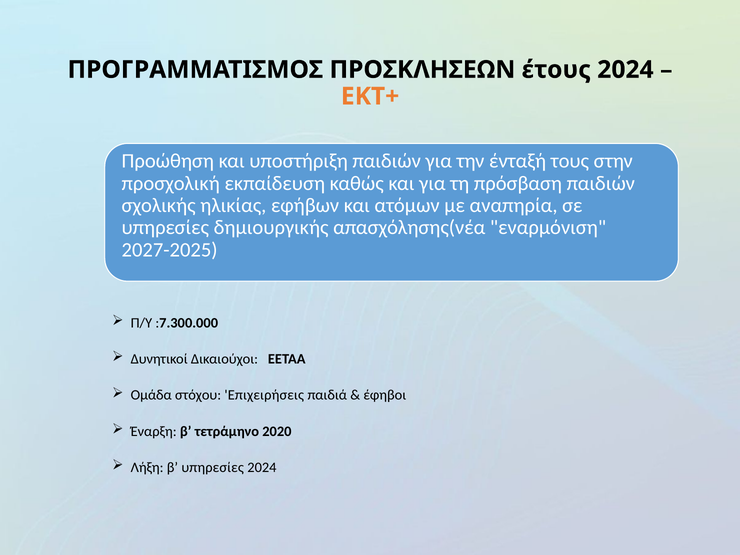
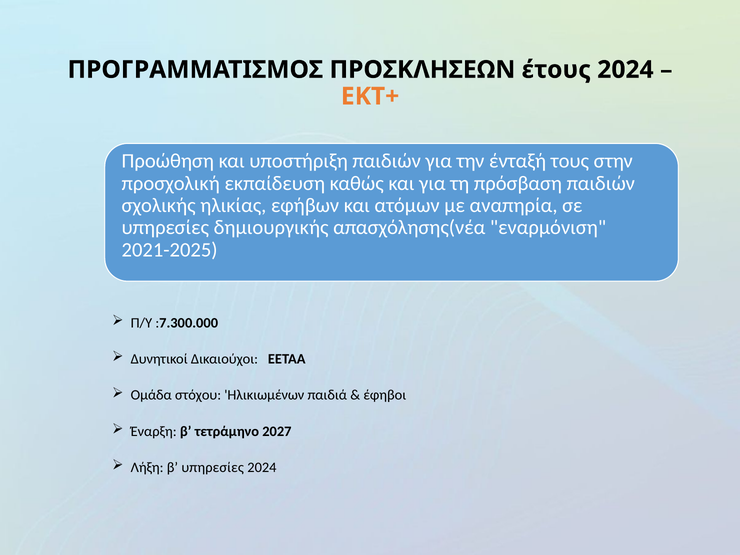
2027-2025: 2027-2025 -> 2021-2025
Επιχειρήσεις: Επιχειρήσεις -> Ηλικιωμένων
2020: 2020 -> 2027
